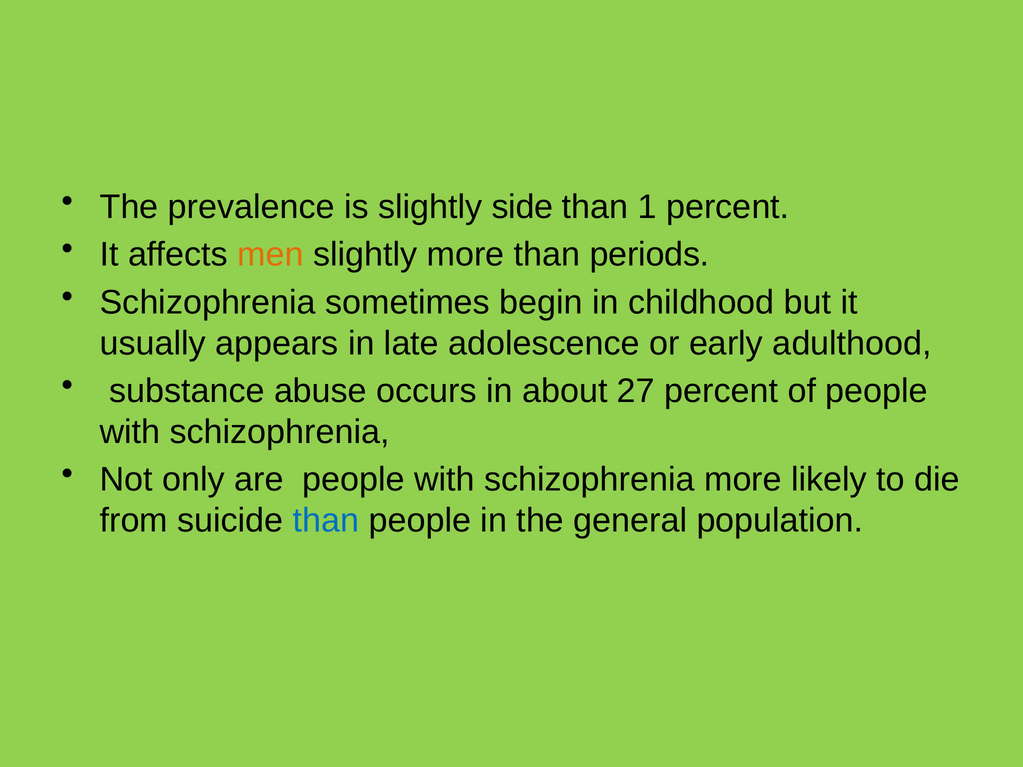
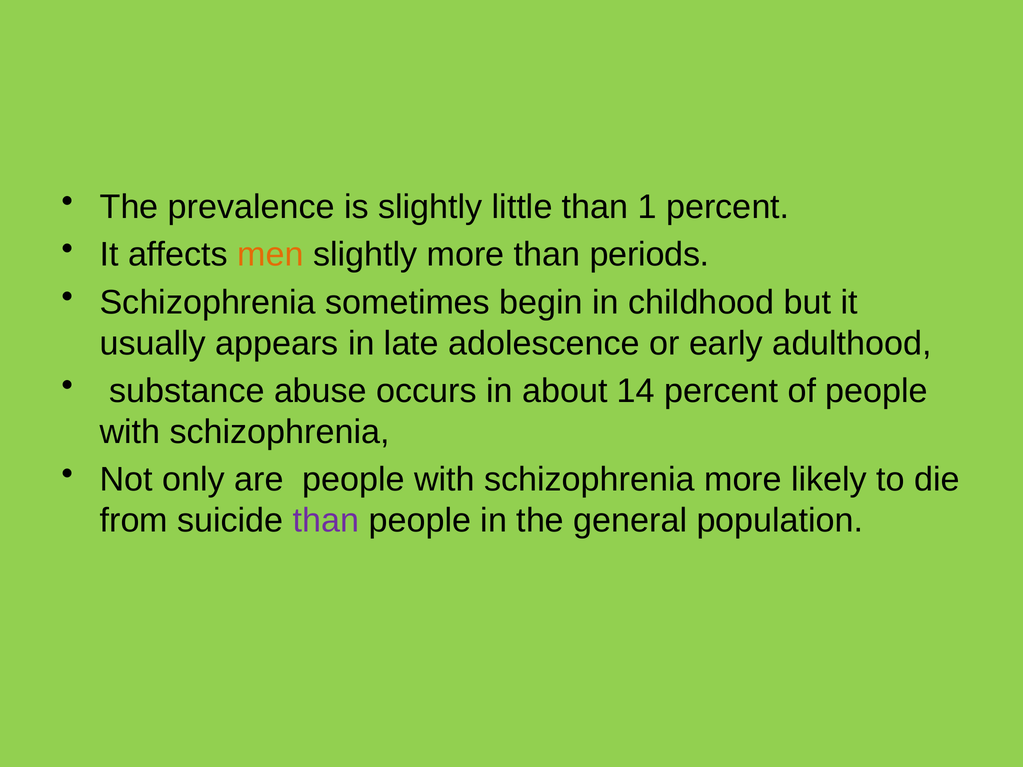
side: side -> little
27: 27 -> 14
than at (326, 521) colour: blue -> purple
